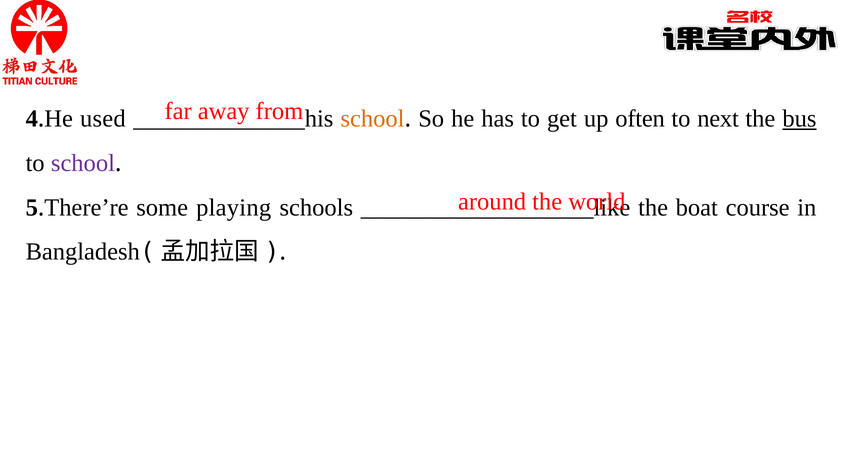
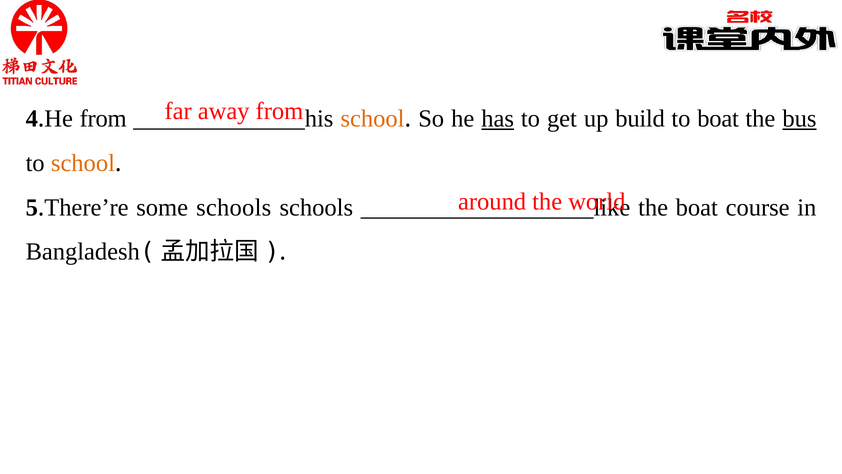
He used: used -> from
has underline: none -> present
often: often -> build
to next: next -> boat
school at (83, 163) colour: purple -> orange
some playing: playing -> schools
